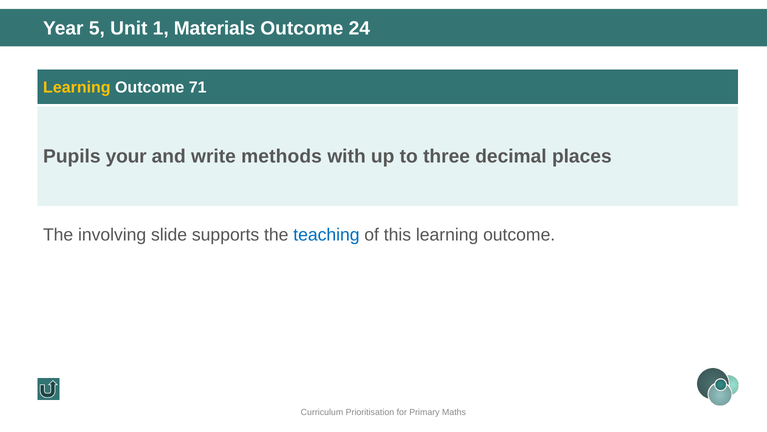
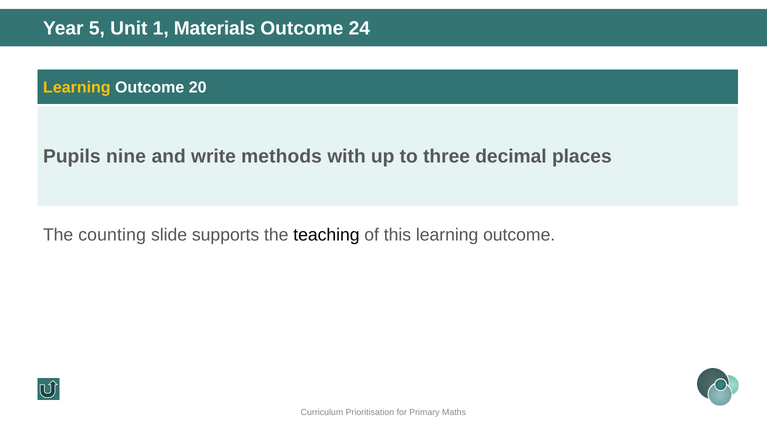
71: 71 -> 20
your: your -> nine
involving: involving -> counting
teaching colour: blue -> black
